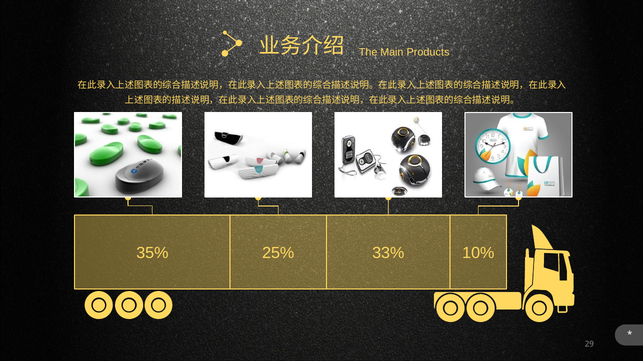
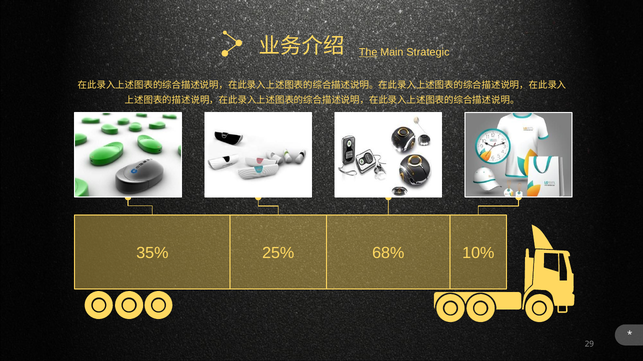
The underline: none -> present
Products: Products -> Strategic
33%: 33% -> 68%
